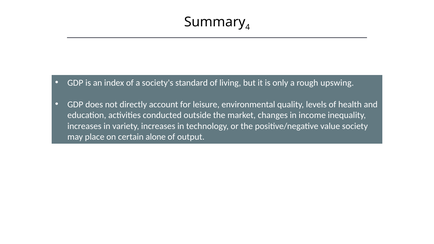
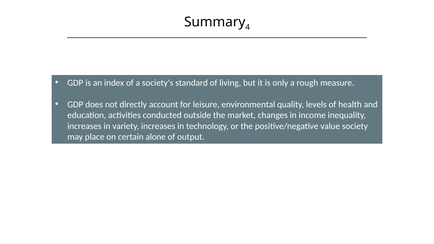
upswing: upswing -> measure
